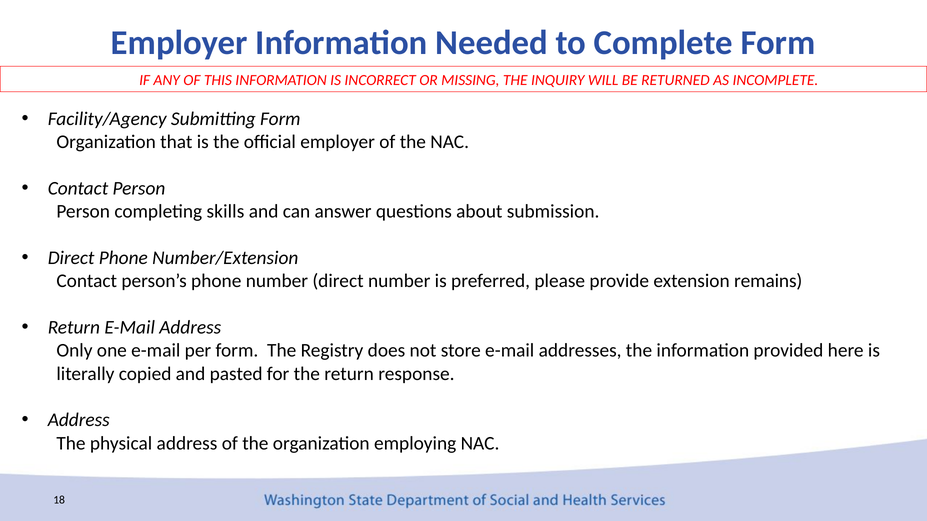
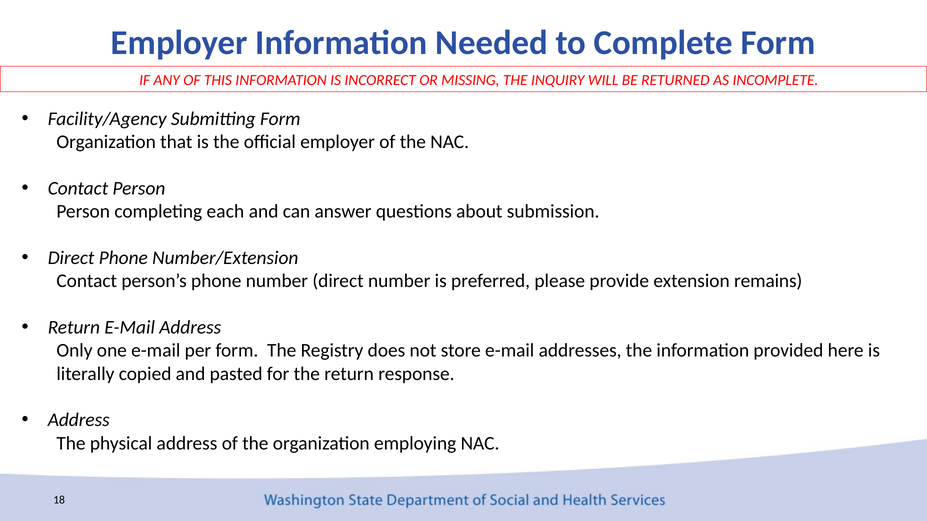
skills: skills -> each
